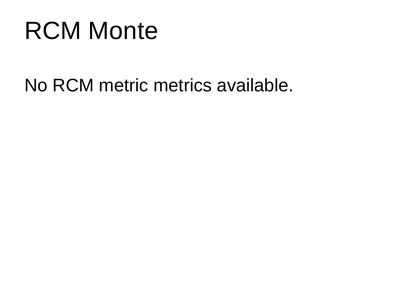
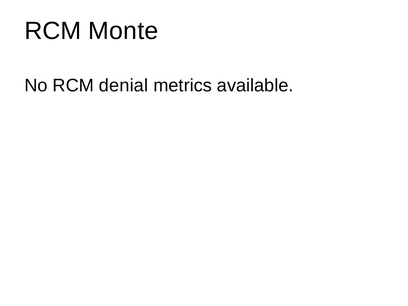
metric: metric -> denial
